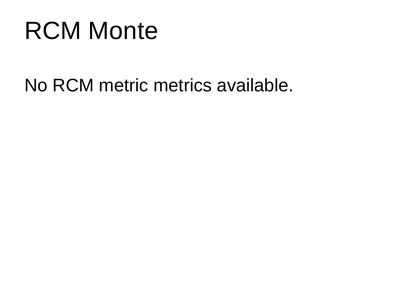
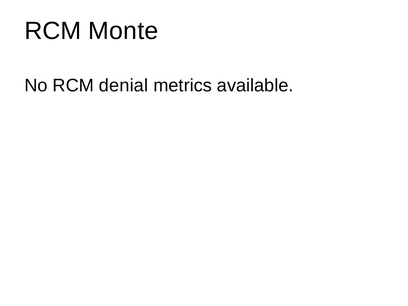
metric: metric -> denial
